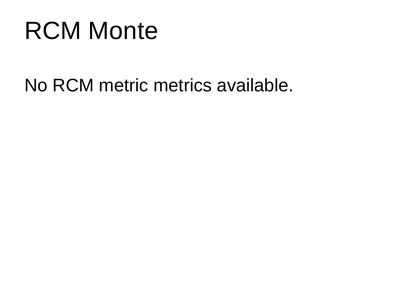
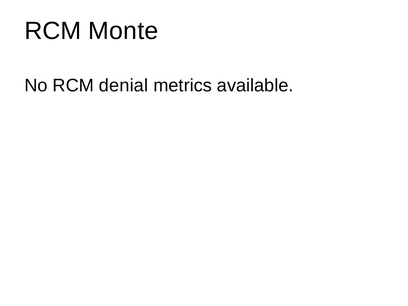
metric: metric -> denial
